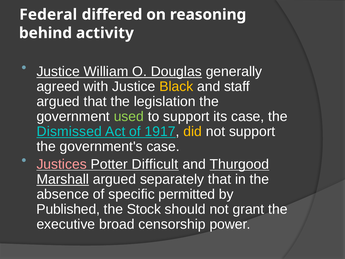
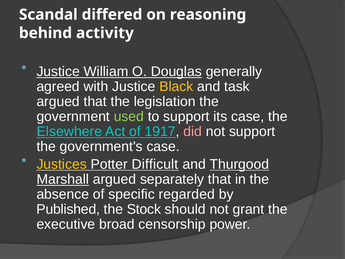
Federal: Federal -> Scandal
staff: staff -> task
Dismissed: Dismissed -> Elsewhere
did colour: yellow -> pink
Justices colour: pink -> yellow
permitted: permitted -> regarded
